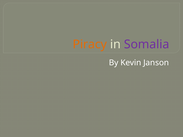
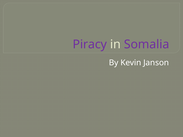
Piracy colour: orange -> purple
